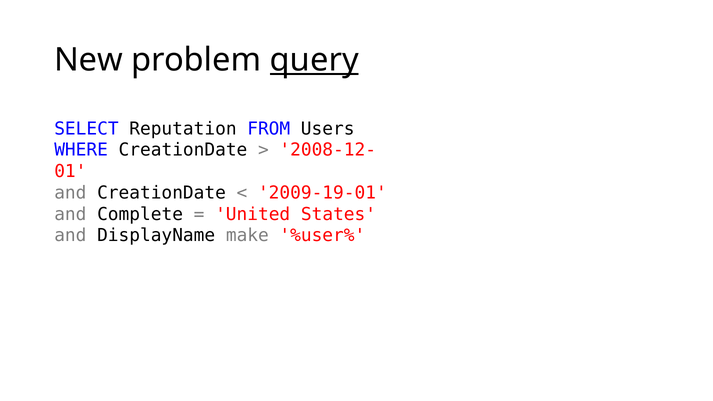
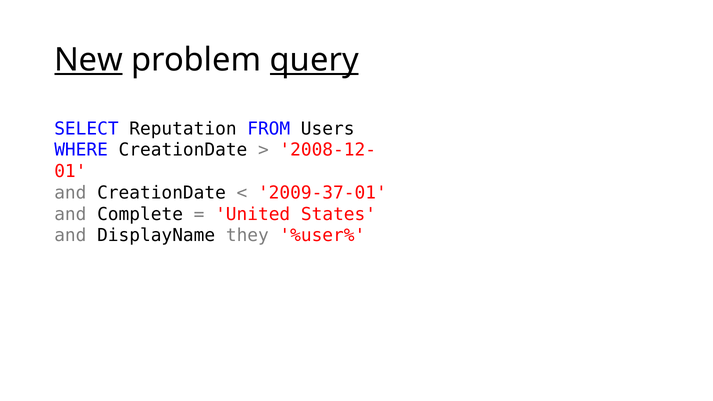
New underline: none -> present
2009-19-01: 2009-19-01 -> 2009-37-01
make: make -> they
